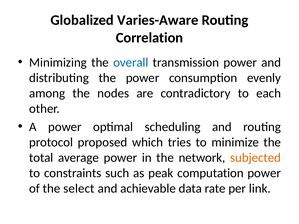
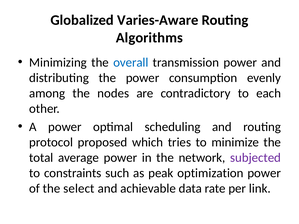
Correlation: Correlation -> Algorithms
subjected colour: orange -> purple
computation: computation -> optimization
